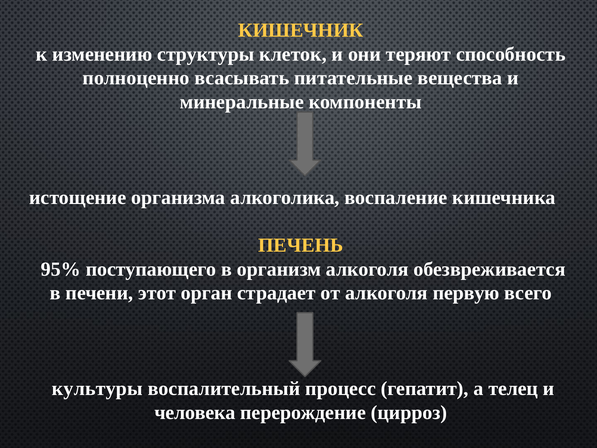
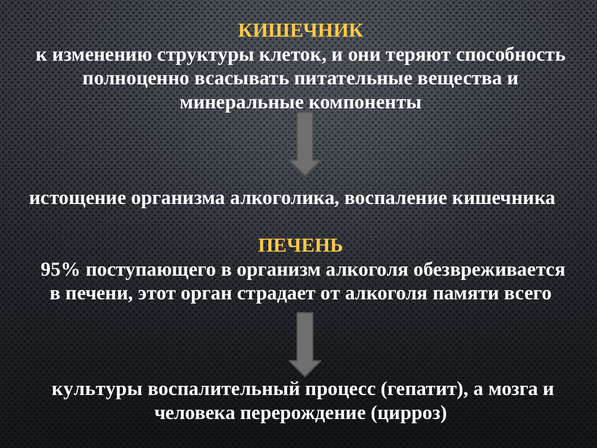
первую: первую -> памяти
телец: телец -> мозга
